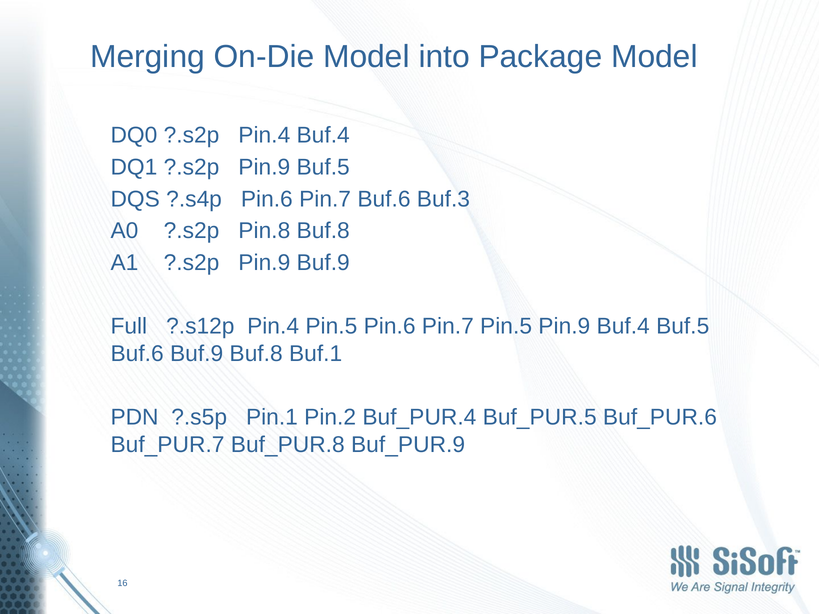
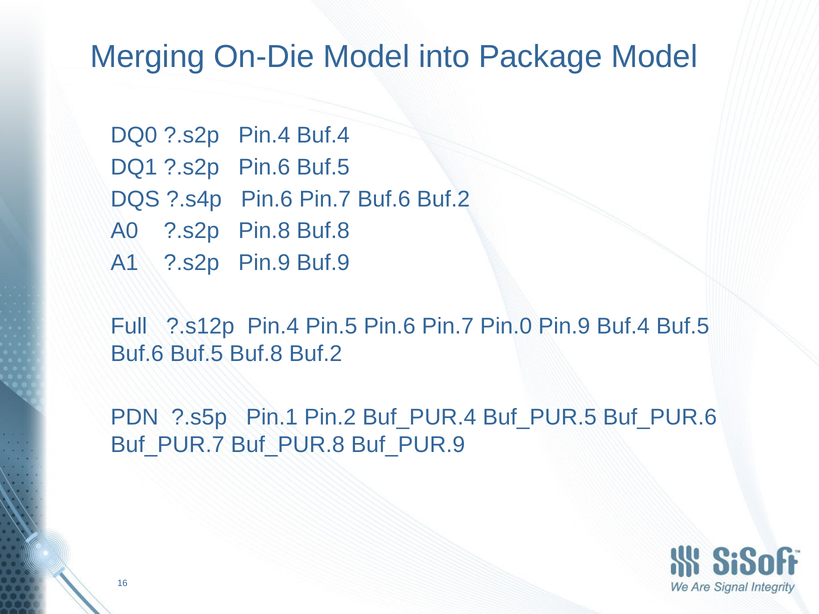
DQ1 ?.s2p Pin.9: Pin.9 -> Pin.6
Buf.6 Buf.3: Buf.3 -> Buf.2
Pin.7 Pin.5: Pin.5 -> Pin.0
Buf.6 Buf.9: Buf.9 -> Buf.5
Buf.8 Buf.1: Buf.1 -> Buf.2
